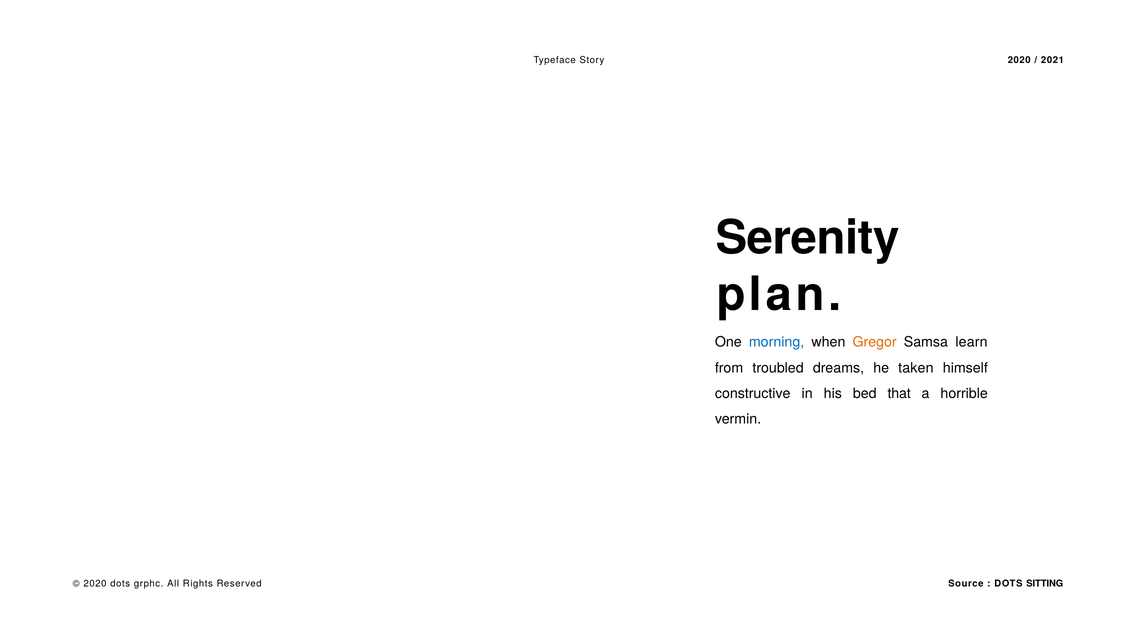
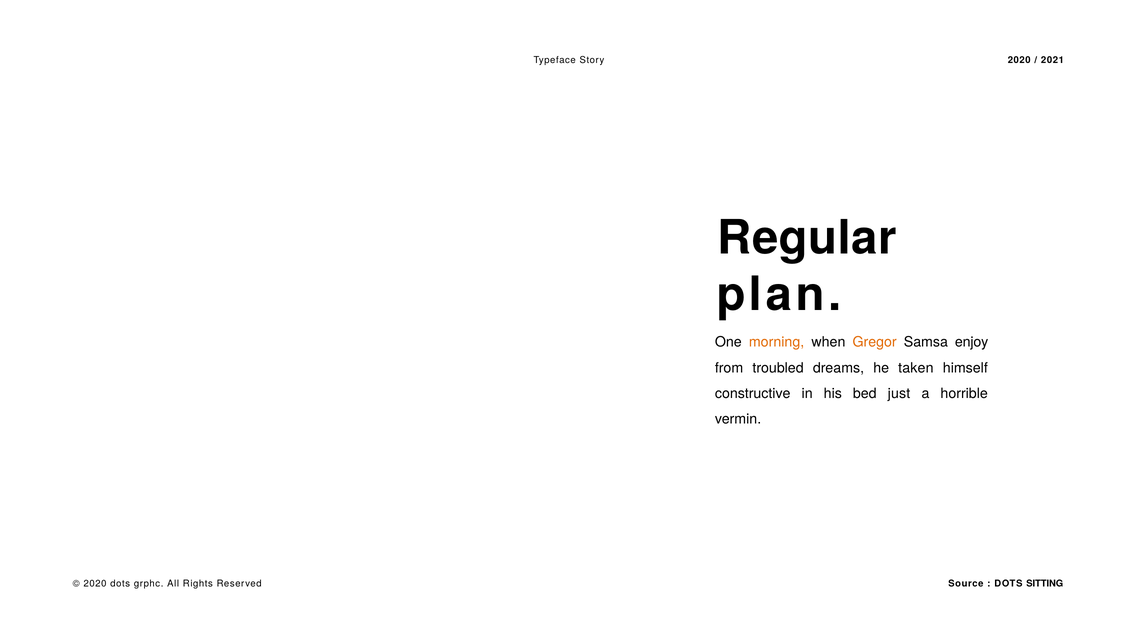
Serenity: Serenity -> Regular
morning colour: blue -> orange
learn: learn -> enjoy
that: that -> just
